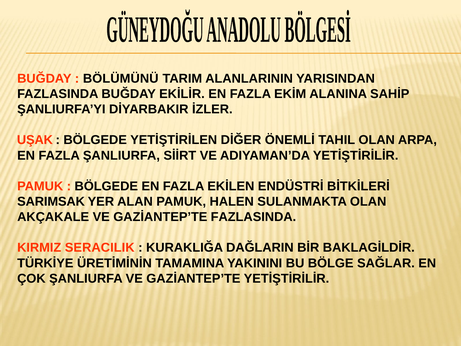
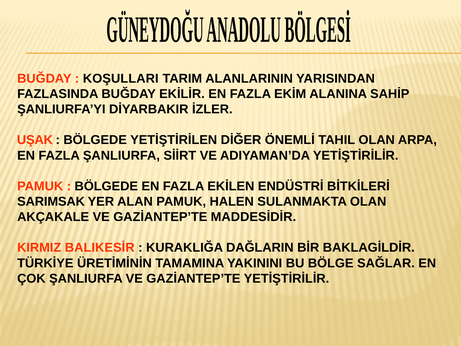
BÖLÜMÜNÜ: BÖLÜMÜNÜ -> KOŞULLARI
GAZİANTEP’TE FAZLASINDA: FAZLASINDA -> MADDESİDİR
SERACILIK: SERACILIK -> BALIKESİR
